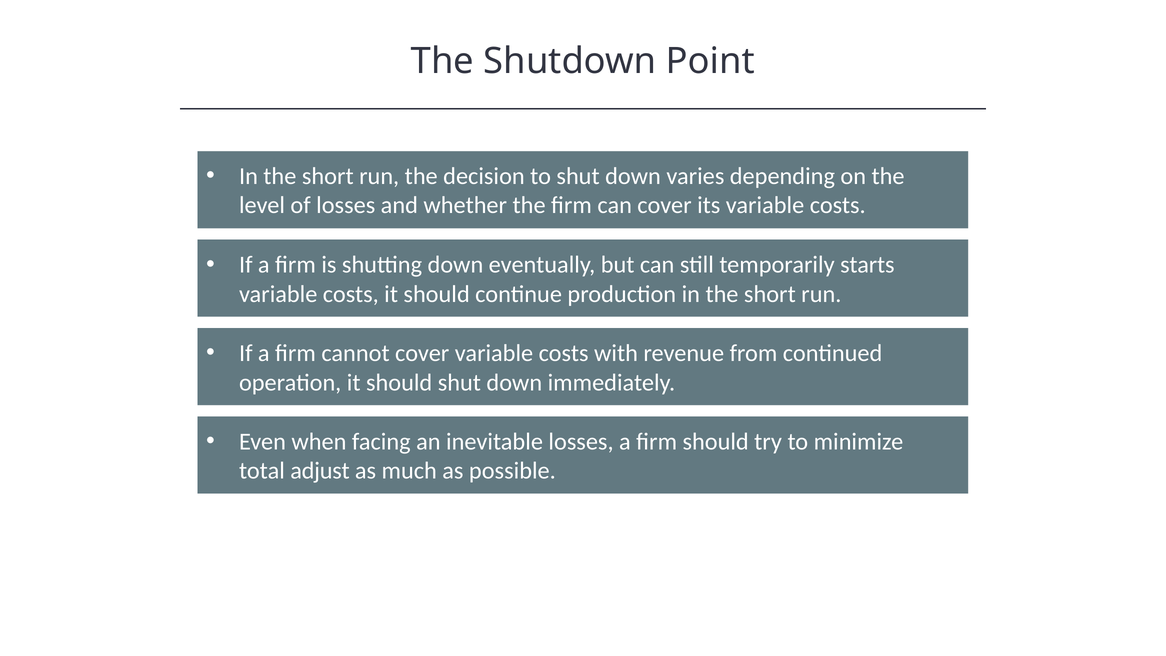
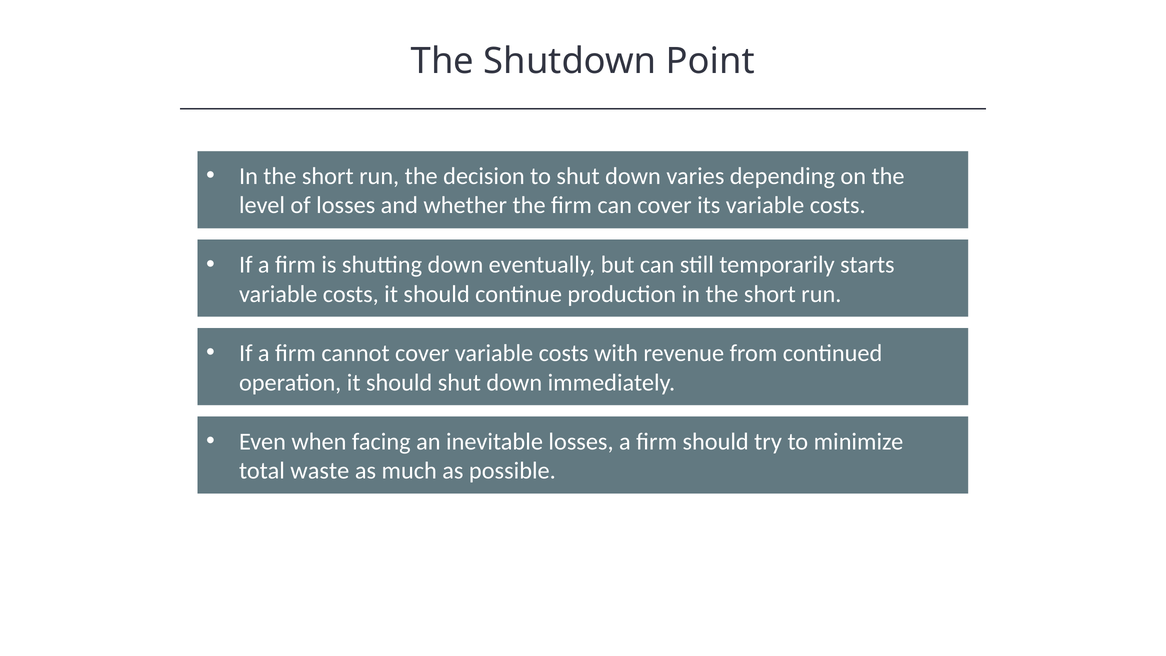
adjust: adjust -> waste
